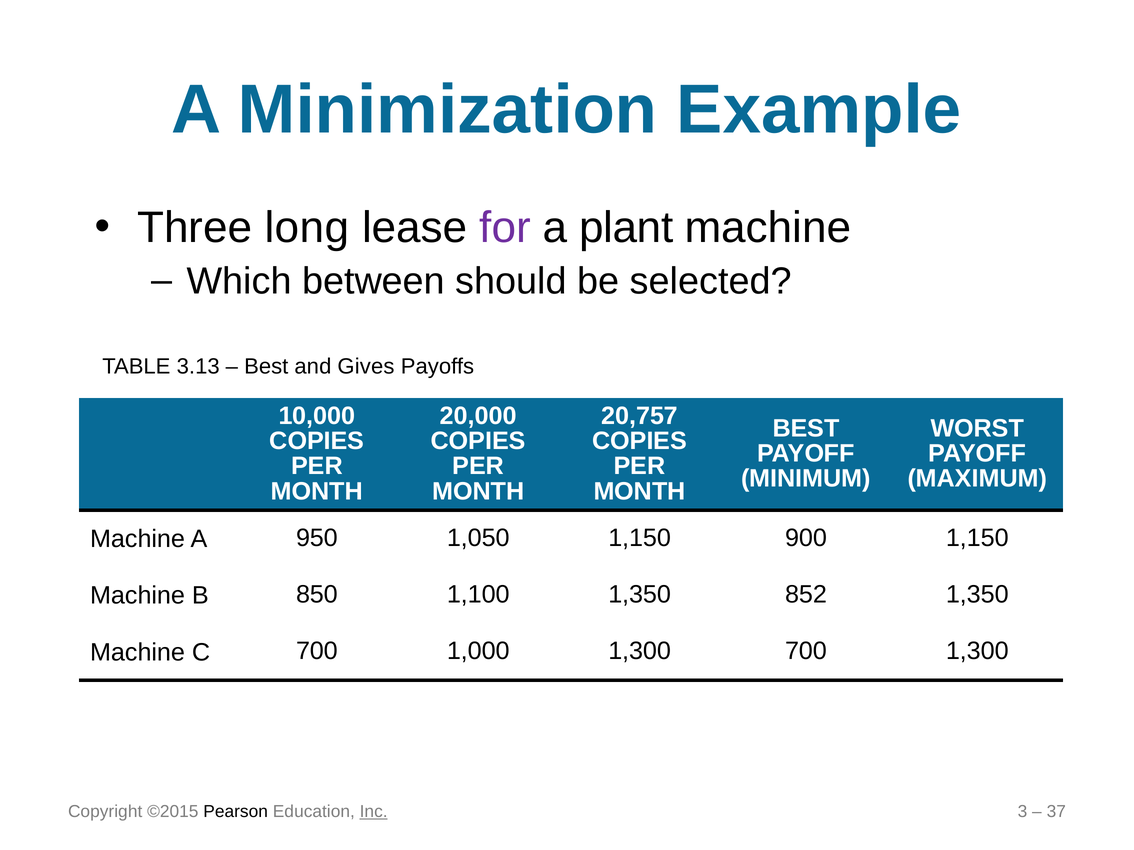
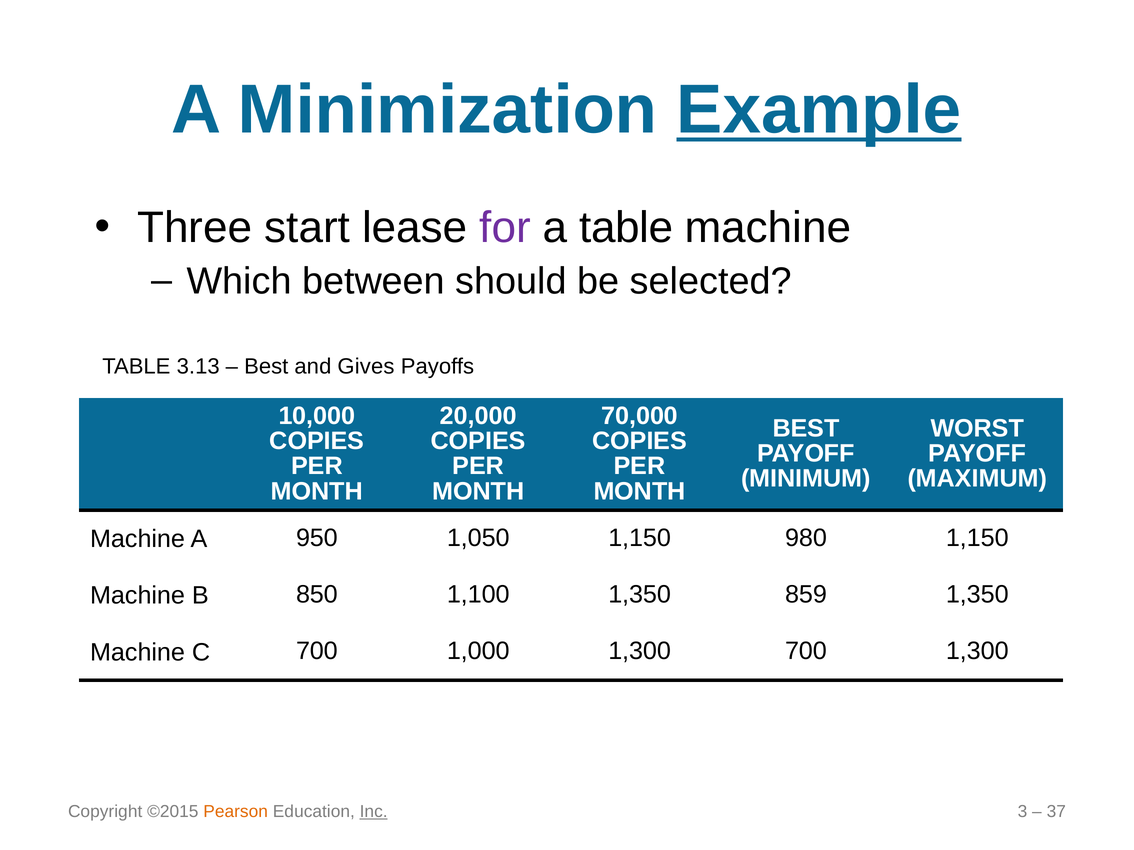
Example underline: none -> present
long: long -> start
a plant: plant -> table
20,757: 20,757 -> 70,000
900: 900 -> 980
852: 852 -> 859
Pearson colour: black -> orange
